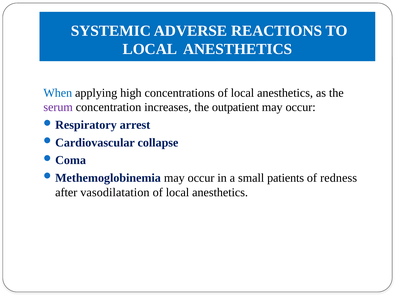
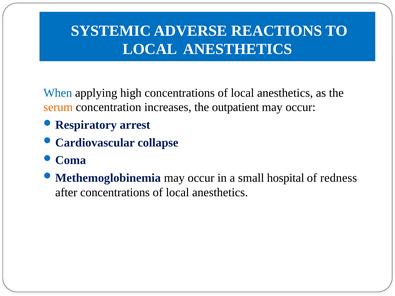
serum colour: purple -> orange
patients: patients -> hospital
after vasodilatation: vasodilatation -> concentrations
